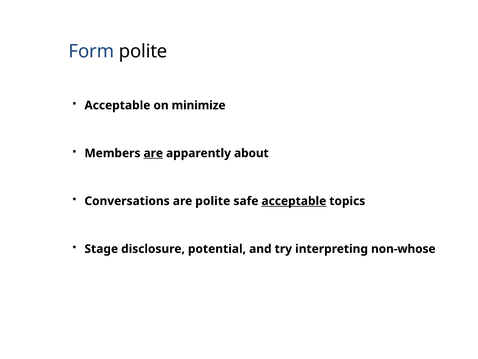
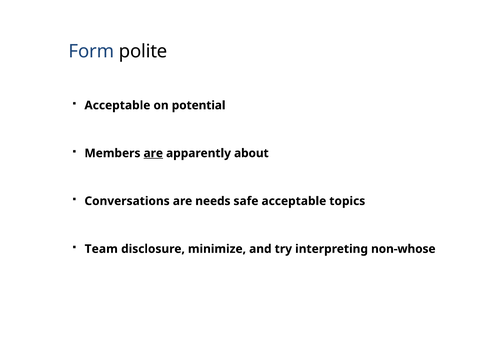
minimize: minimize -> potential
are polite: polite -> needs
acceptable at (294, 201) underline: present -> none
Stage: Stage -> Team
potential: potential -> minimize
